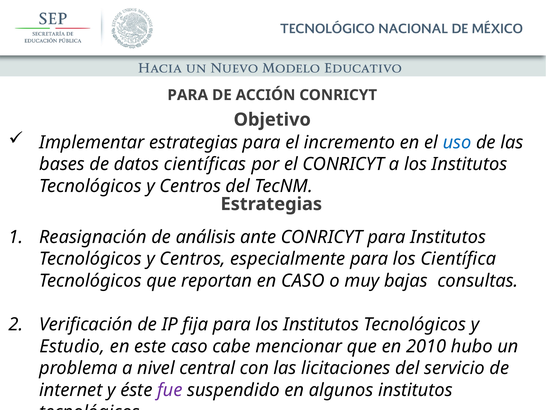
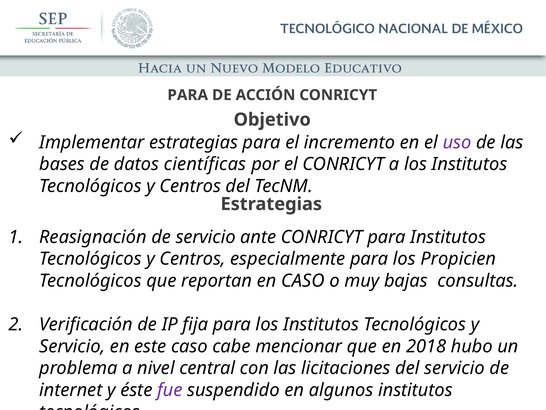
uso colour: blue -> purple
de análisis: análisis -> servicio
Científica: Científica -> Propicien
Estudio at (72, 346): Estudio -> Servicio
2010: 2010 -> 2018
